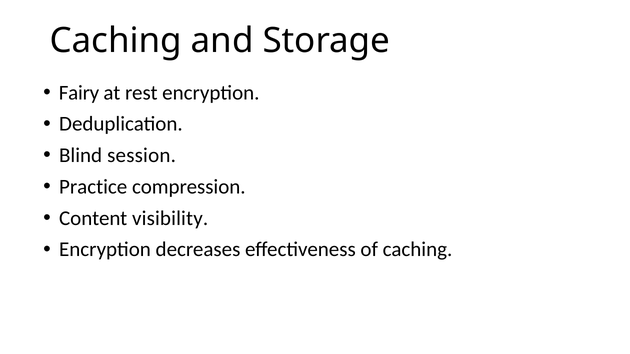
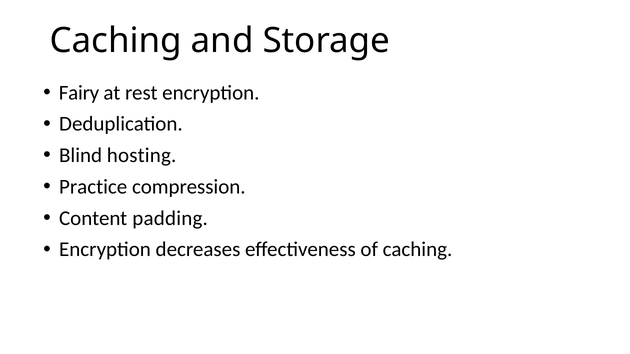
session: session -> hosting
visibility: visibility -> padding
